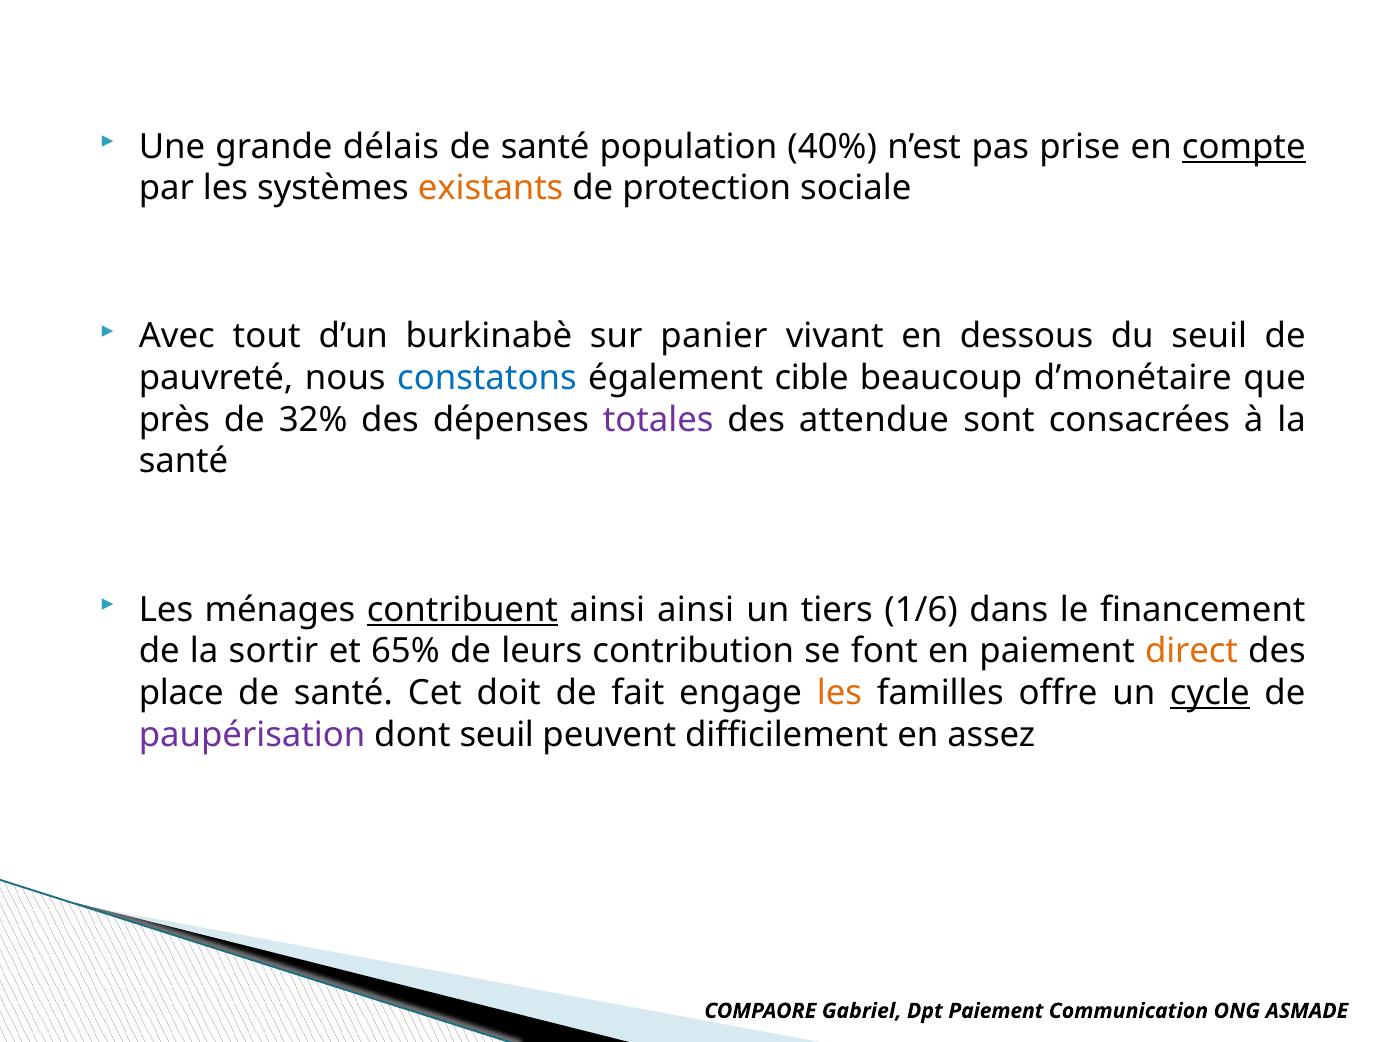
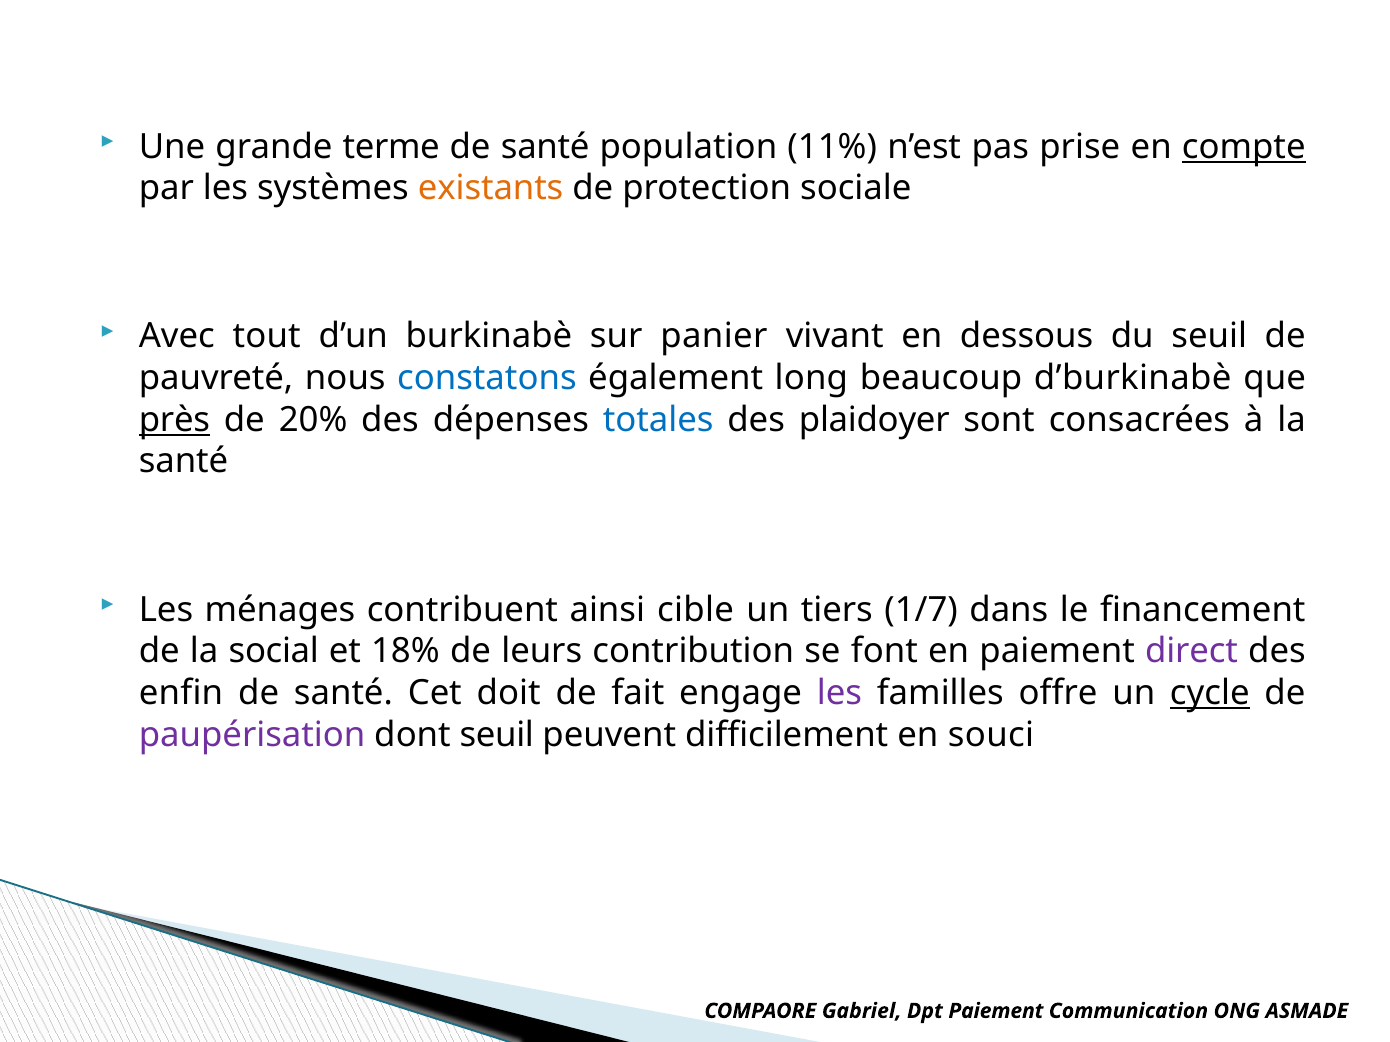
délais: délais -> terme
40%: 40% -> 11%
cible: cible -> long
d’monétaire: d’monétaire -> d’burkinabè
près underline: none -> present
32%: 32% -> 20%
totales colour: purple -> blue
attendue: attendue -> plaidoyer
contribuent underline: present -> none
ainsi ainsi: ainsi -> cible
1/6: 1/6 -> 1/7
sortir: sortir -> social
65%: 65% -> 18%
direct colour: orange -> purple
place: place -> enfin
les at (839, 693) colour: orange -> purple
assez: assez -> souci
